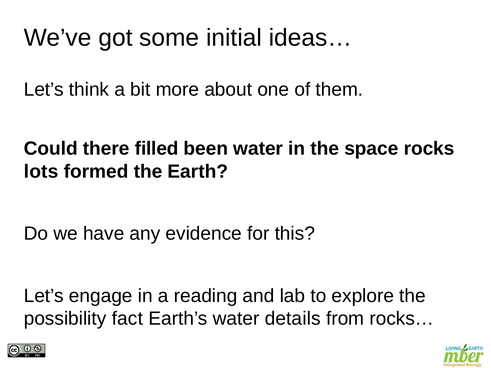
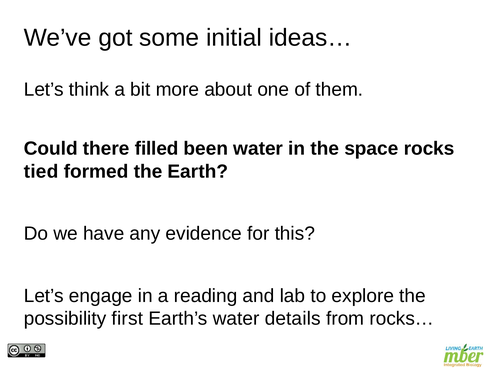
lots: lots -> tied
fact: fact -> first
